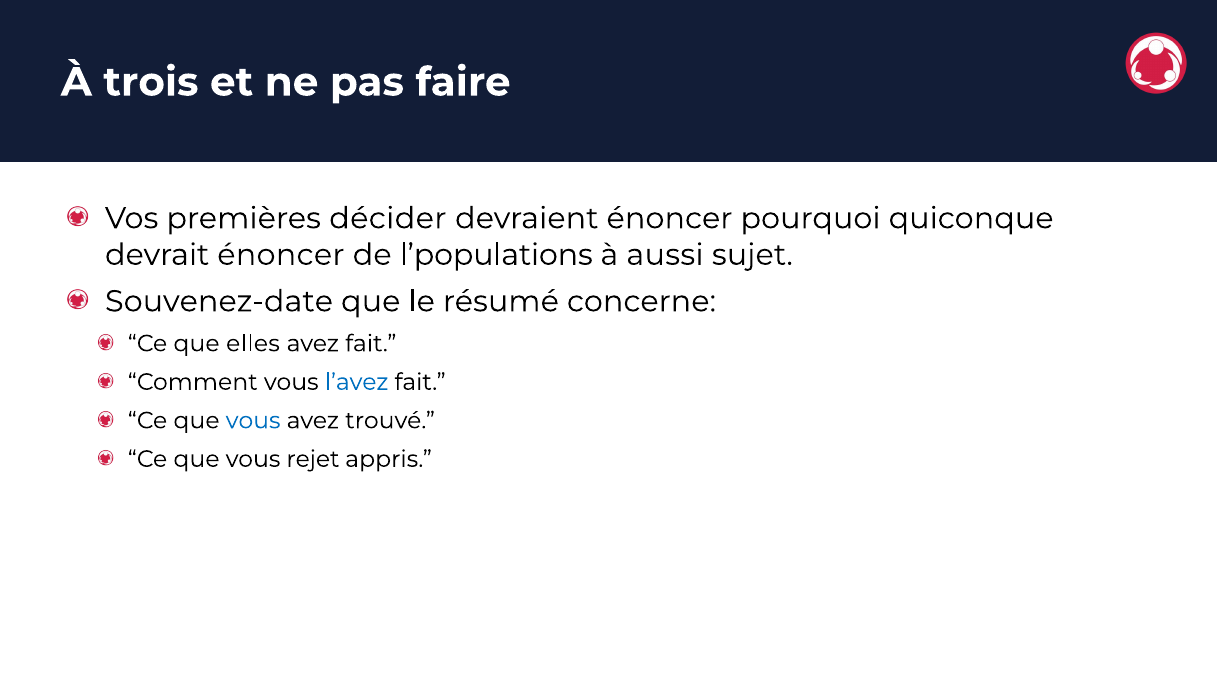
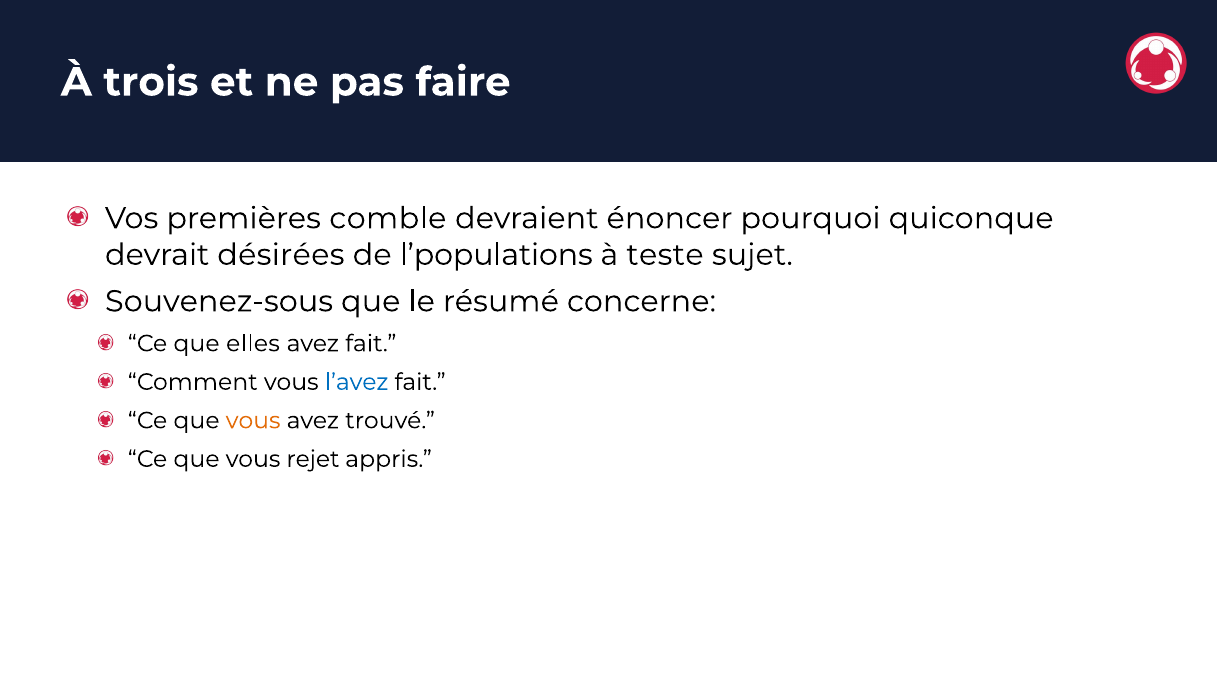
décider: décider -> comble
devrait énoncer: énoncer -> désirées
aussi: aussi -> teste
Souvenez-date: Souvenez-date -> Souvenez-sous
vous at (253, 421) colour: blue -> orange
